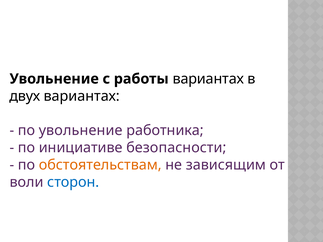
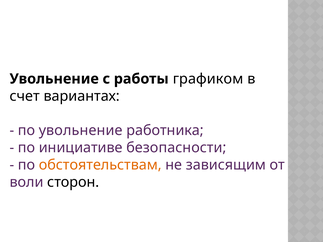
работы вариантах: вариантах -> графиком
двух: двух -> счет
сторон colour: blue -> black
